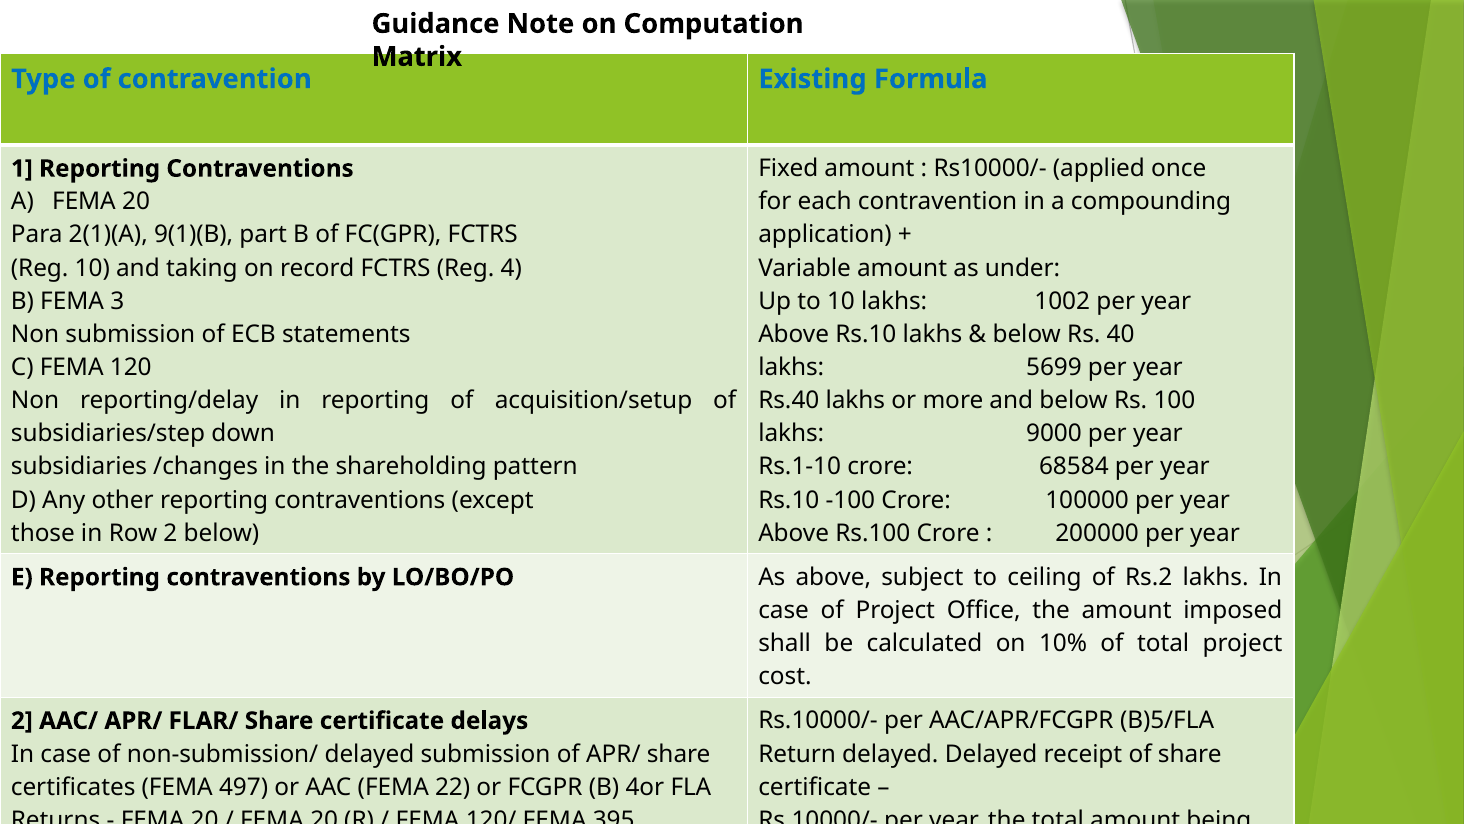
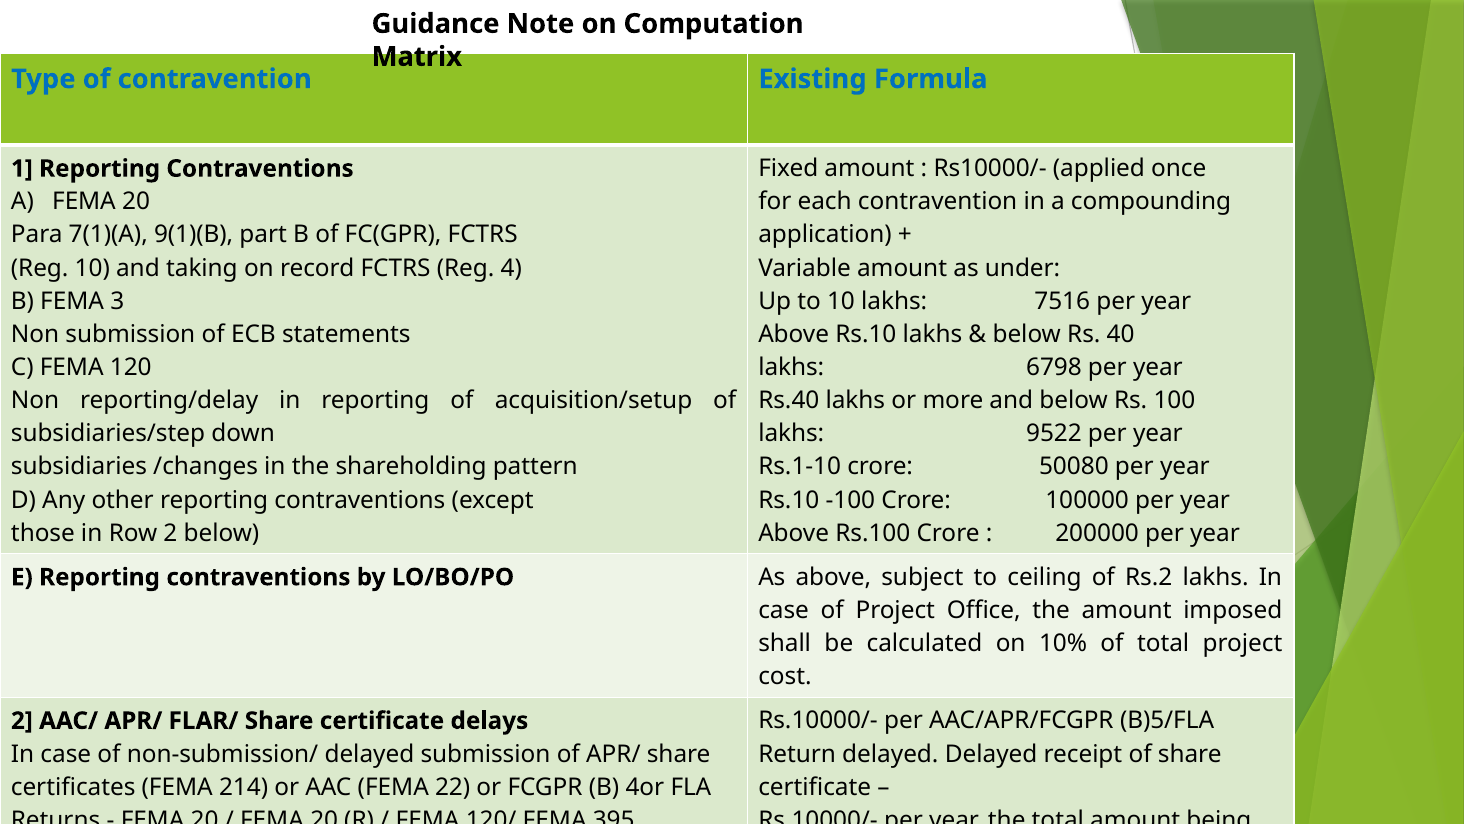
2(1)(A: 2(1)(A -> 7(1)(A
1002: 1002 -> 7516
5699: 5699 -> 6798
9000: 9000 -> 9522
68584: 68584 -> 50080
497: 497 -> 214
